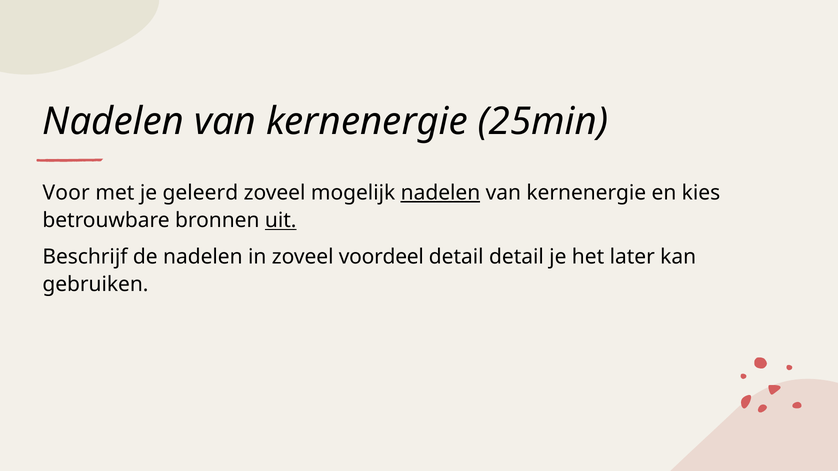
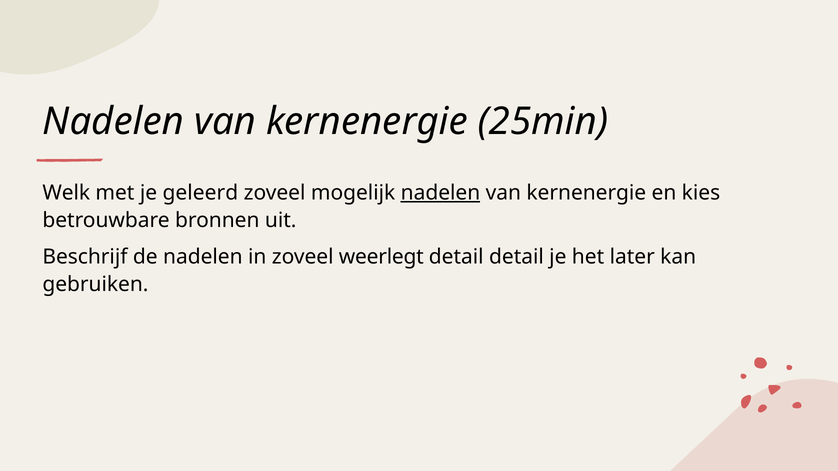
Voor: Voor -> Welk
uit underline: present -> none
voordeel: voordeel -> weerlegt
